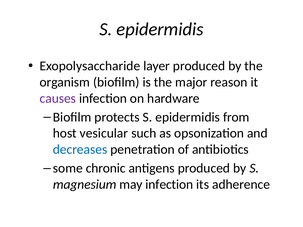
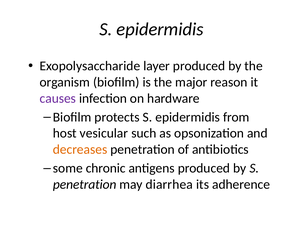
decreases colour: blue -> orange
magnesium at (85, 185): magnesium -> penetration
may infection: infection -> diarrhea
